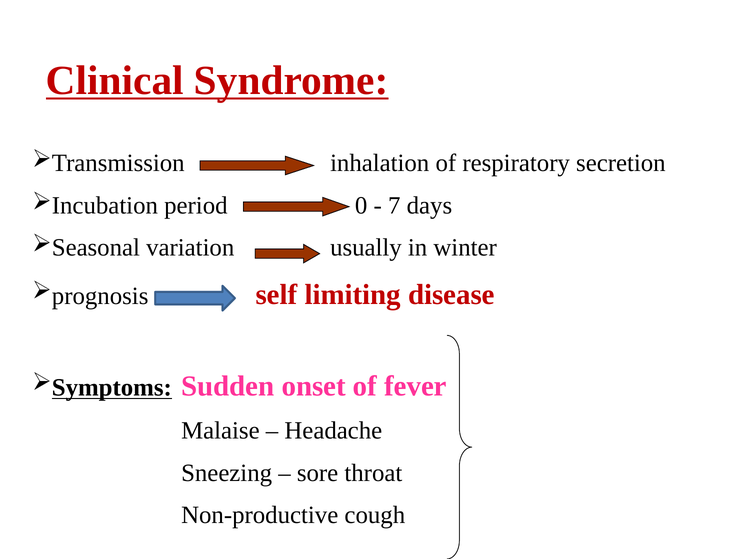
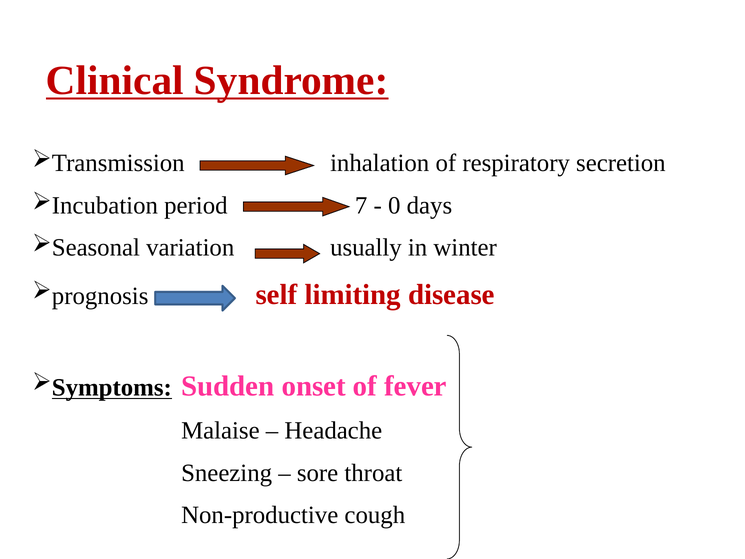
0: 0 -> 7
7: 7 -> 0
